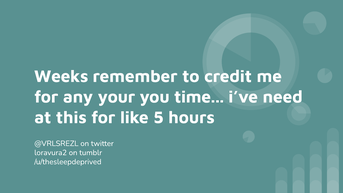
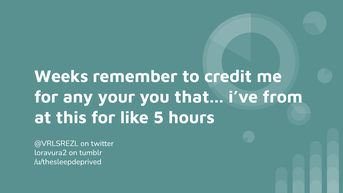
time: time -> that
need: need -> from
